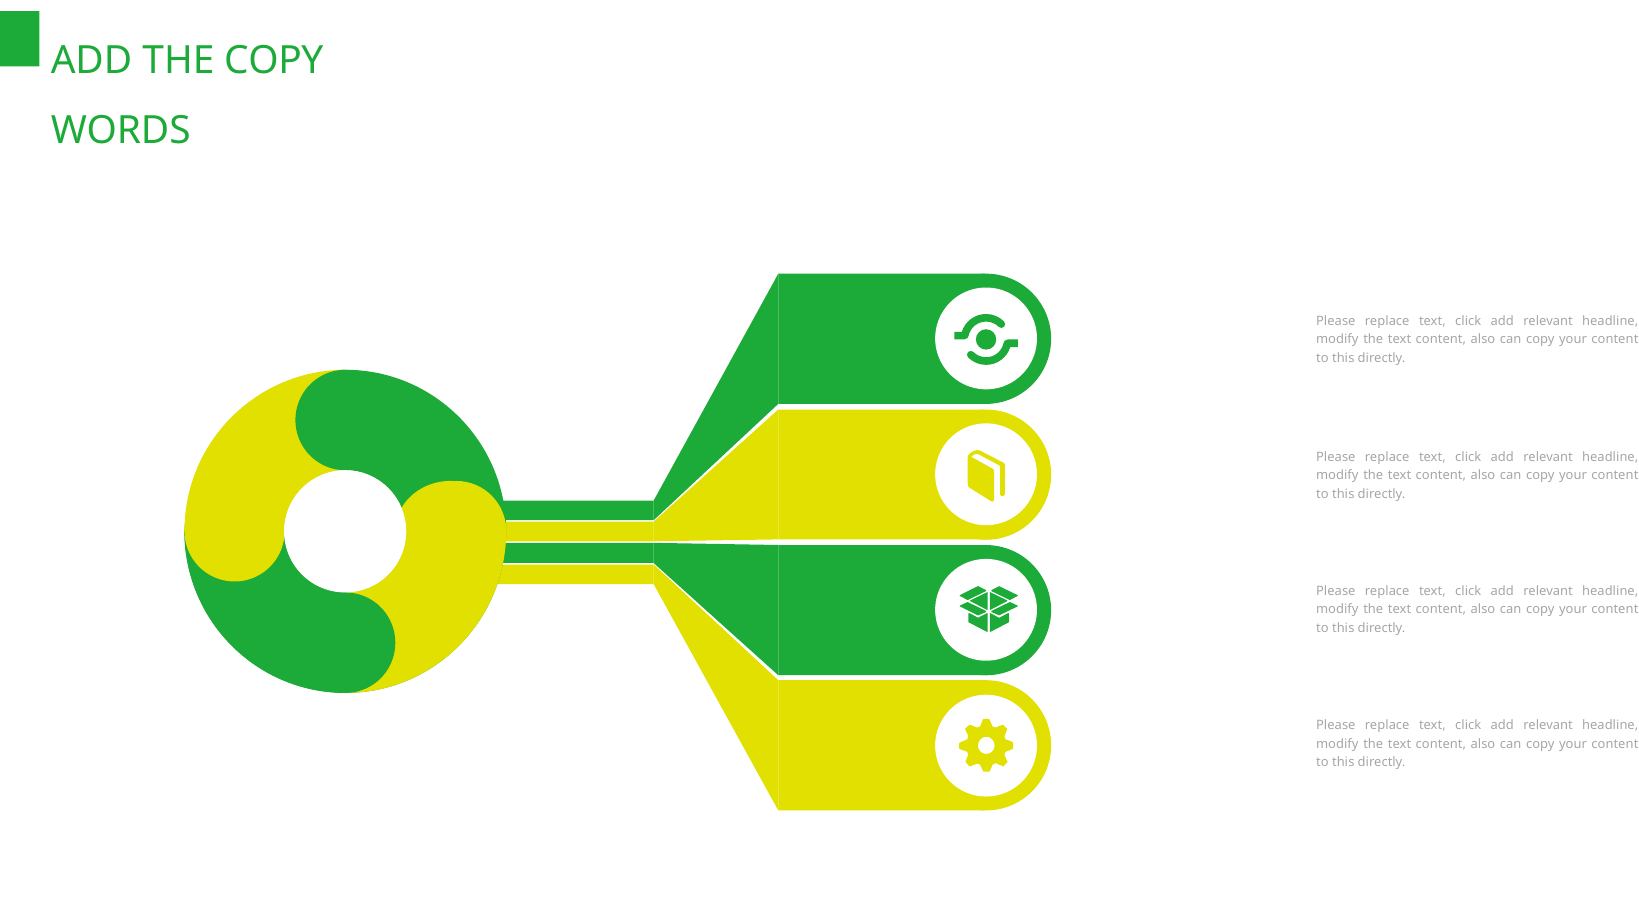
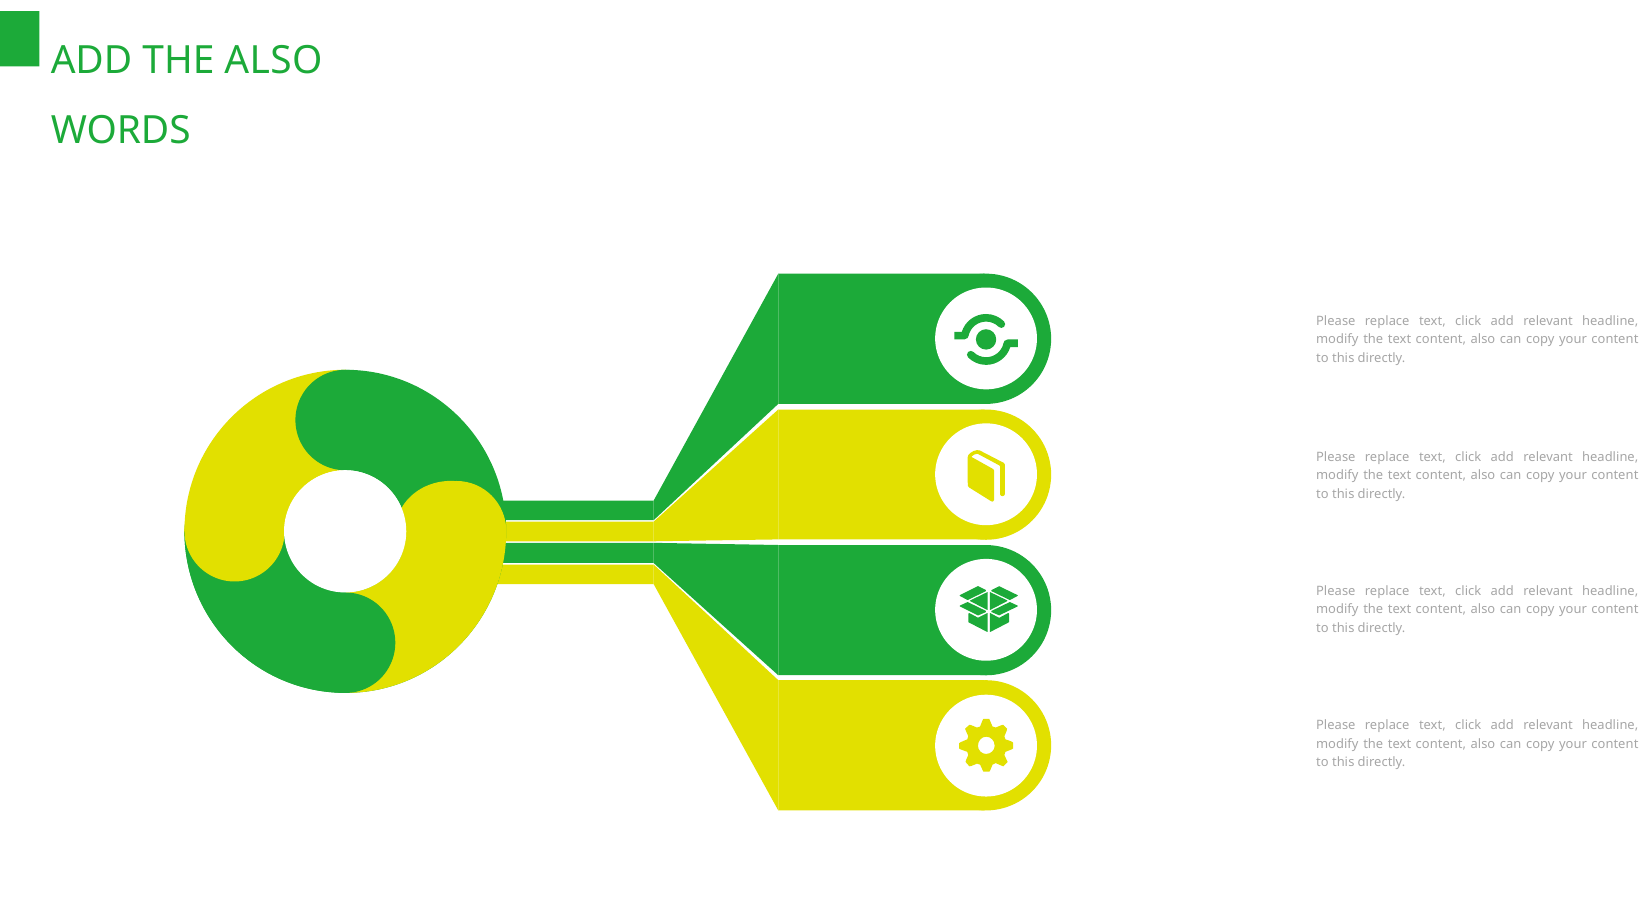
THE COPY: COPY -> ALSO
